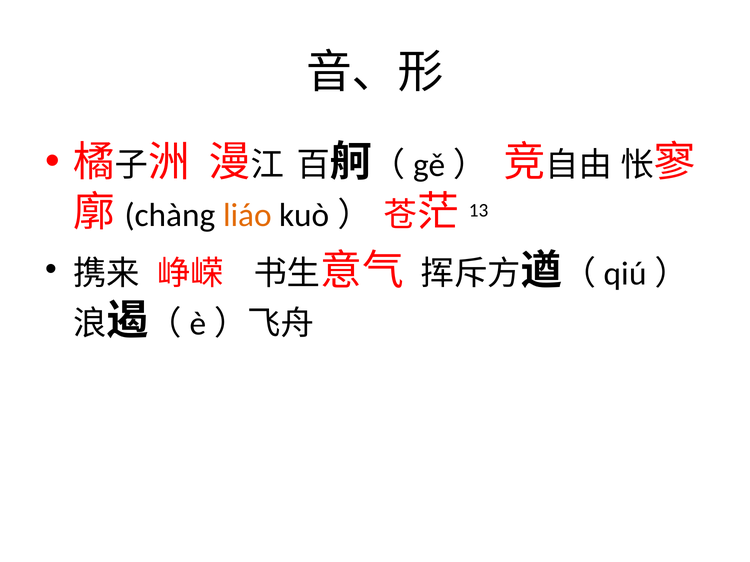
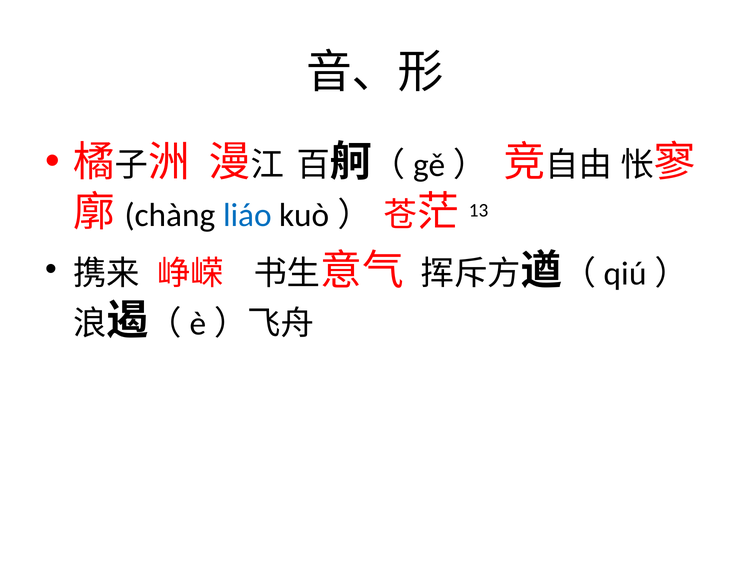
liáo colour: orange -> blue
